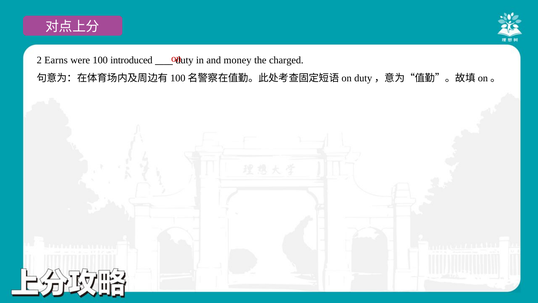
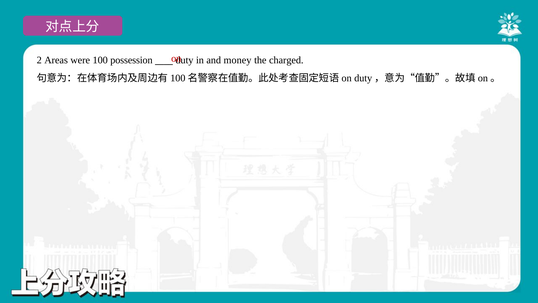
Earns: Earns -> Areas
introduced: introduced -> possession
